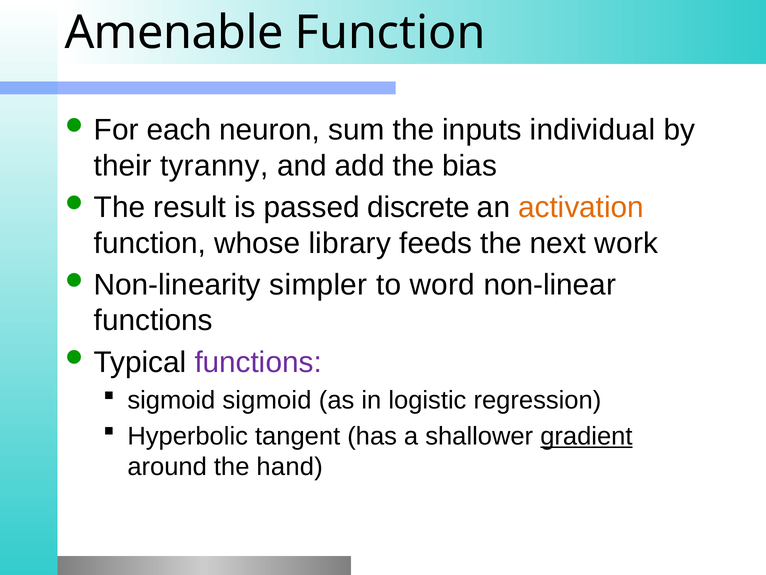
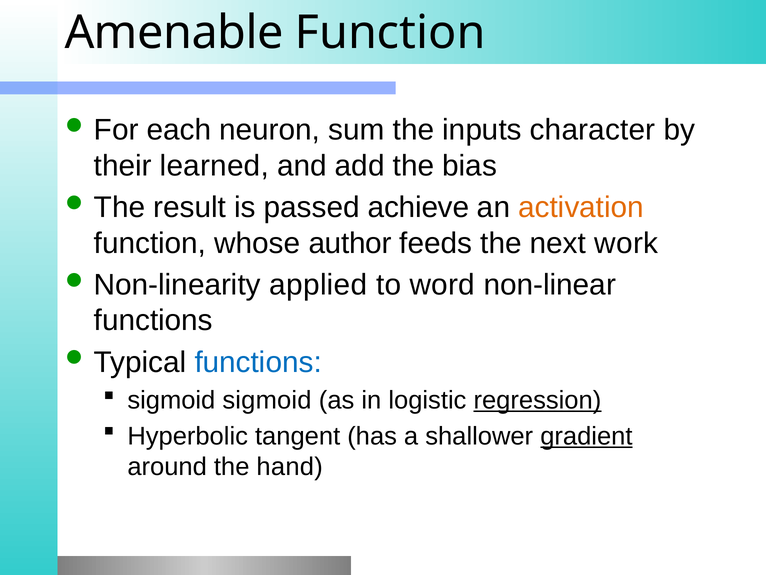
individual: individual -> character
tyranny: tyranny -> learned
discrete: discrete -> achieve
library: library -> author
simpler: simpler -> applied
functions at (258, 362) colour: purple -> blue
regression underline: none -> present
